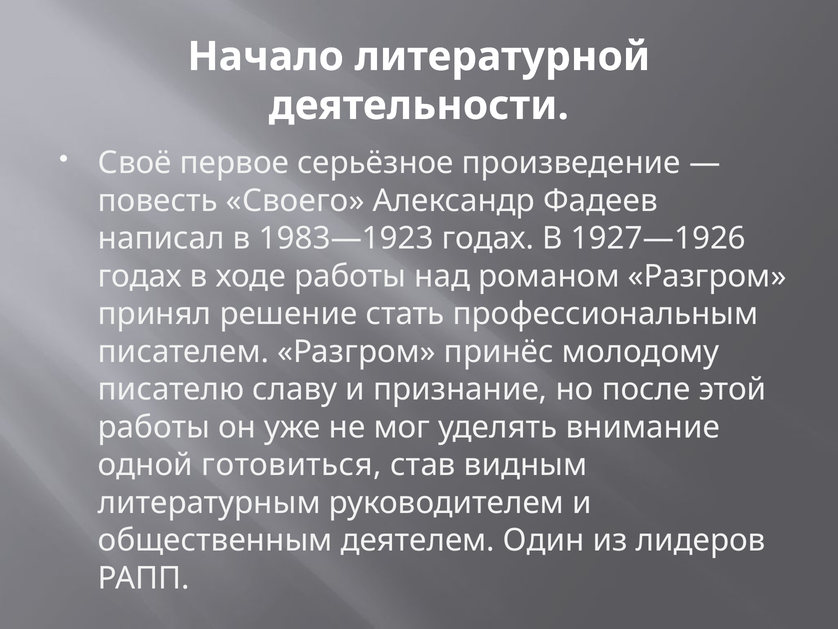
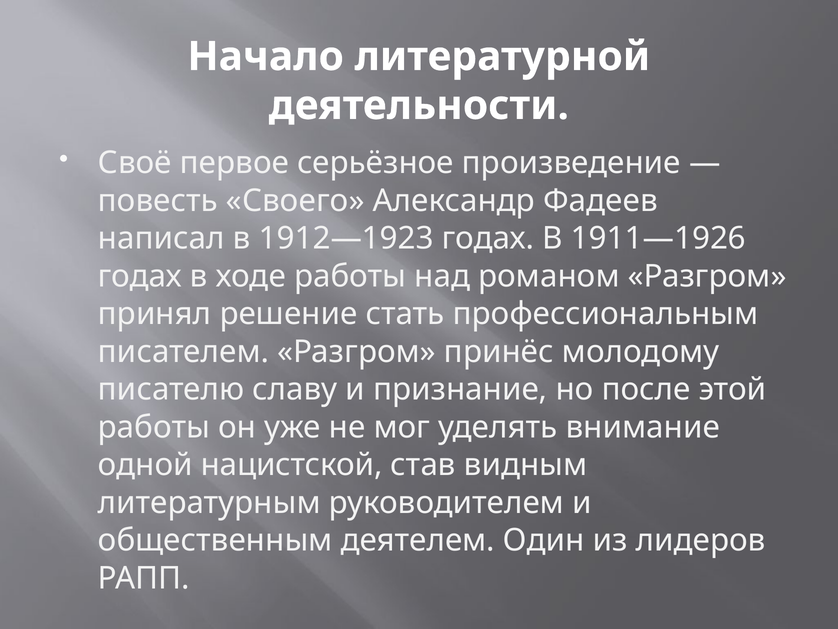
1983—1923: 1983—1923 -> 1912—1923
1927—1926: 1927—1926 -> 1911—1926
готовиться: готовиться -> нацистской
